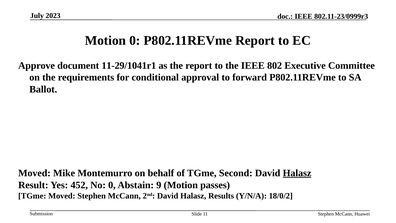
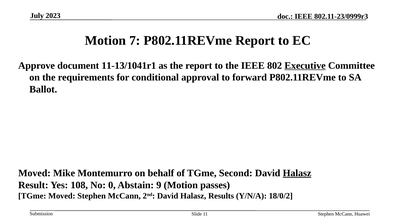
Motion 0: 0 -> 7
11-29/1041r1: 11-29/1041r1 -> 11-13/1041r1
Executive underline: none -> present
452: 452 -> 108
